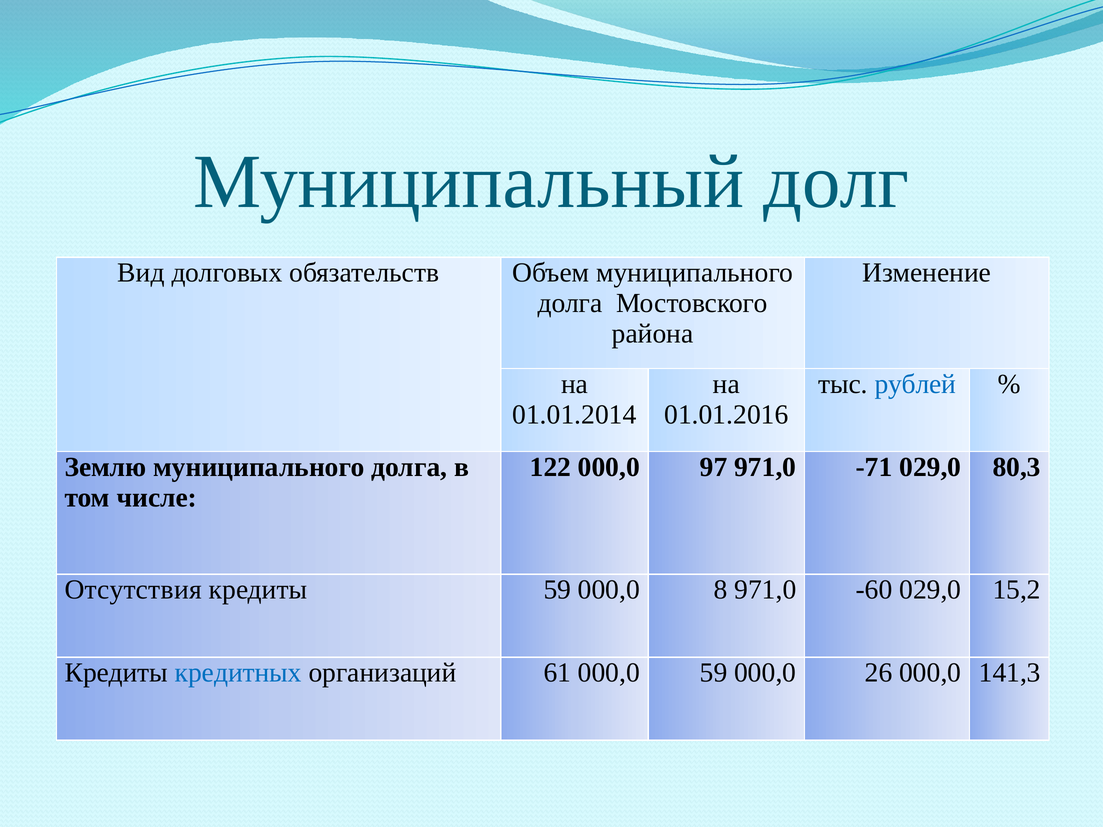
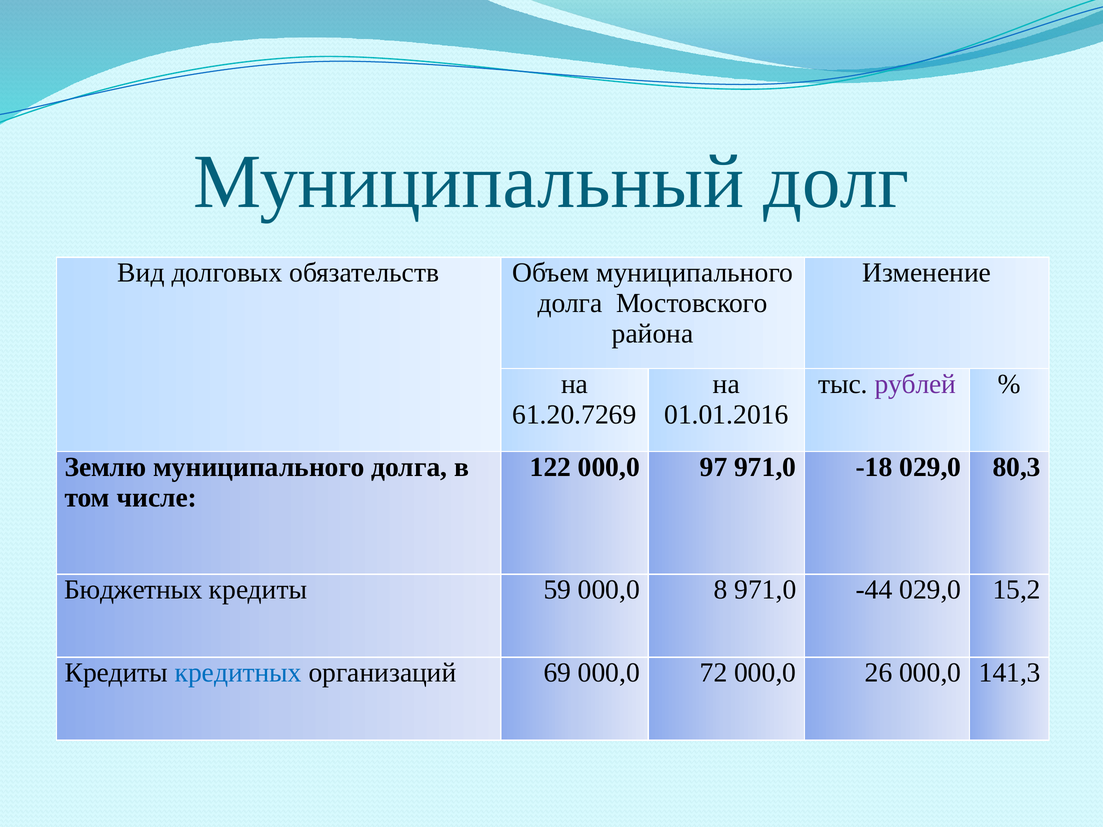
рублей colour: blue -> purple
01.01.2014: 01.01.2014 -> 61.20.7269
-71: -71 -> -18
Отсутствия: Отсутствия -> Бюджетных
-60: -60 -> -44
61: 61 -> 69
000,0 59: 59 -> 72
